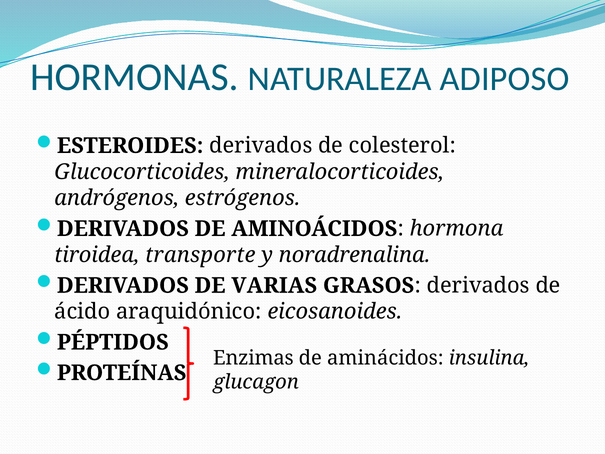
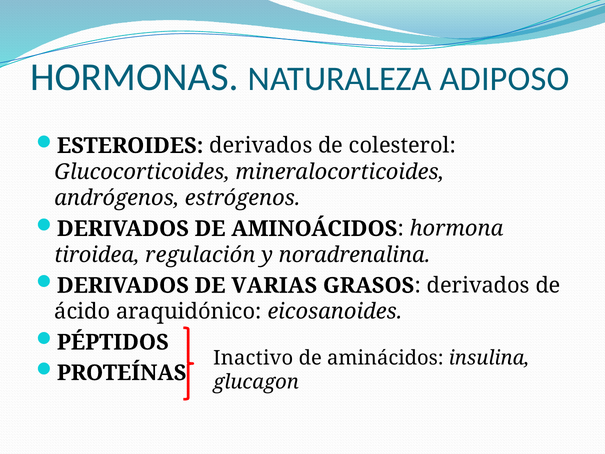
transporte: transporte -> regulación
Enzimas: Enzimas -> Inactivo
